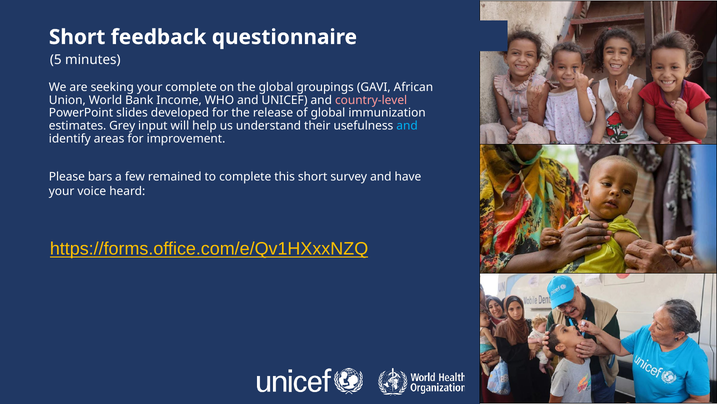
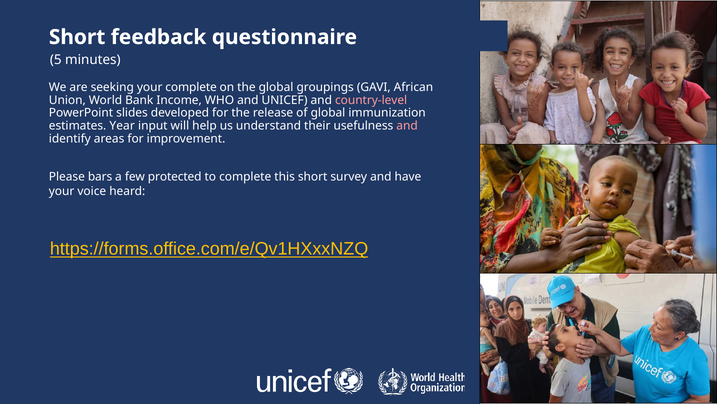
Grey: Grey -> Year
and at (407, 126) colour: light blue -> pink
remained: remained -> protected
